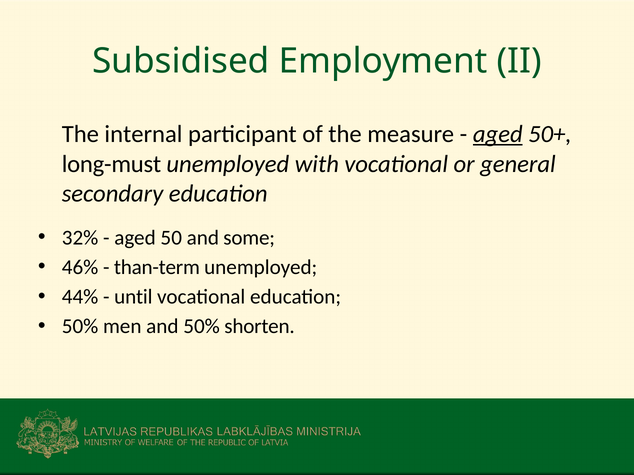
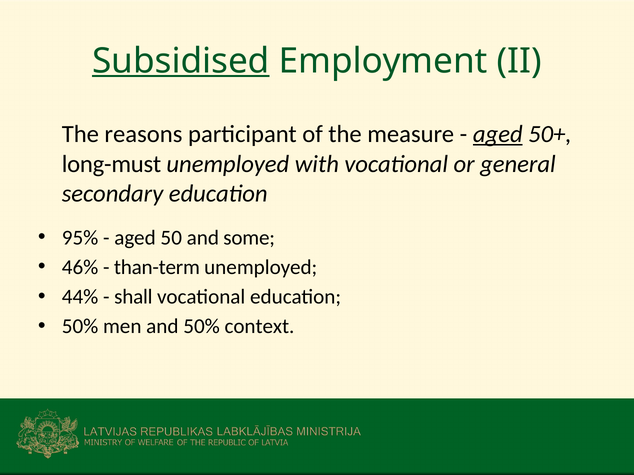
Subsidised underline: none -> present
internal: internal -> reasons
32%: 32% -> 95%
until: until -> shall
shorten: shorten -> context
